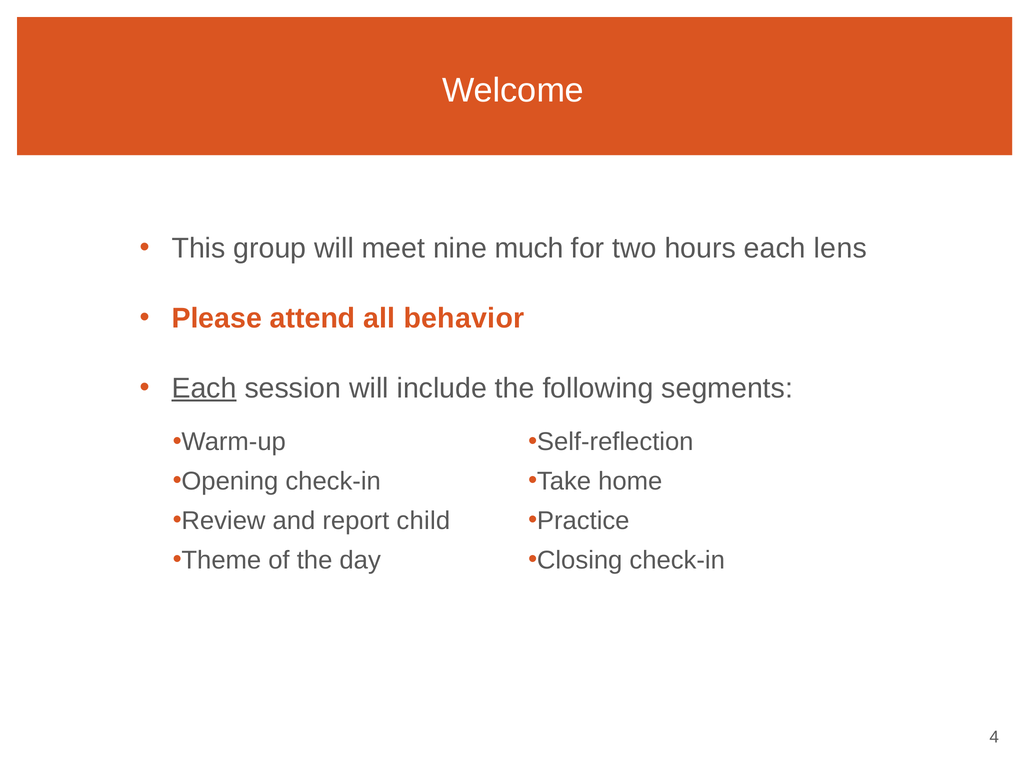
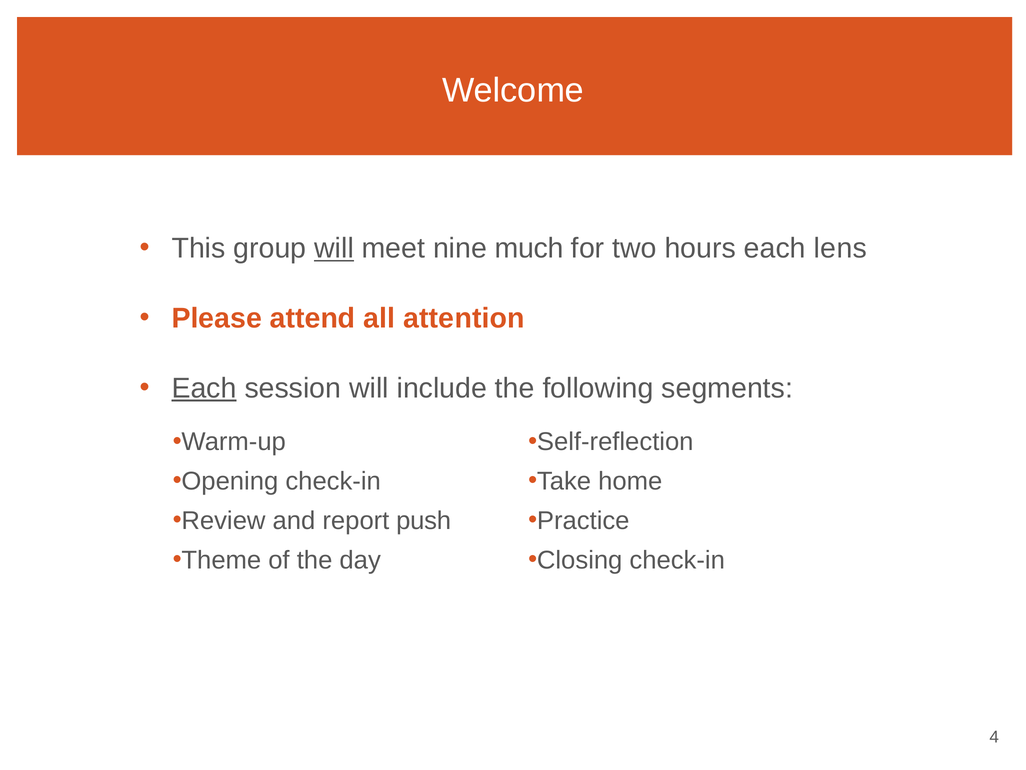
will at (334, 248) underline: none -> present
behavior: behavior -> attention
child: child -> push
